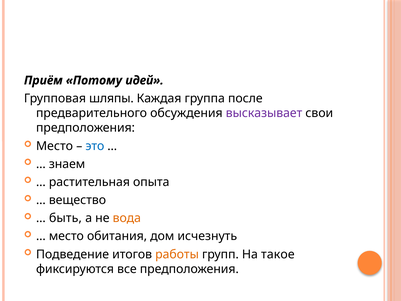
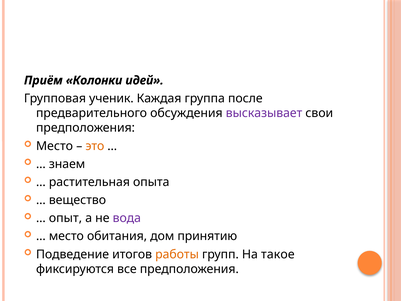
Потому: Потому -> Колонки
шляпы: шляпы -> ученик
это colour: blue -> orange
быть: быть -> опыт
вода colour: orange -> purple
исчезнуть: исчезнуть -> принятию
